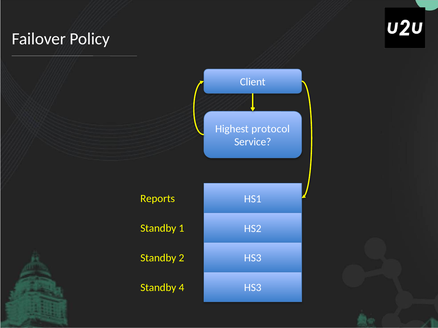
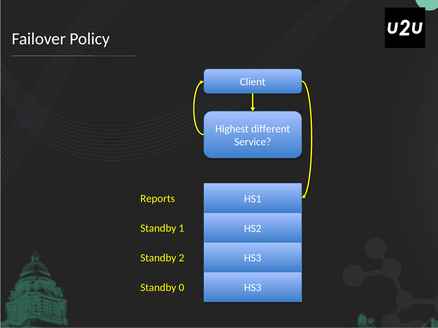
protocol: protocol -> different
4: 4 -> 0
